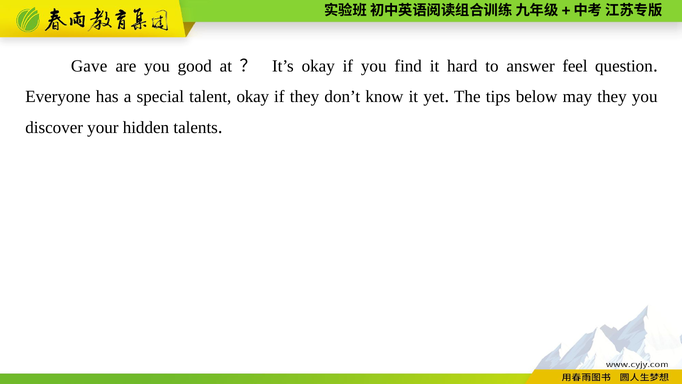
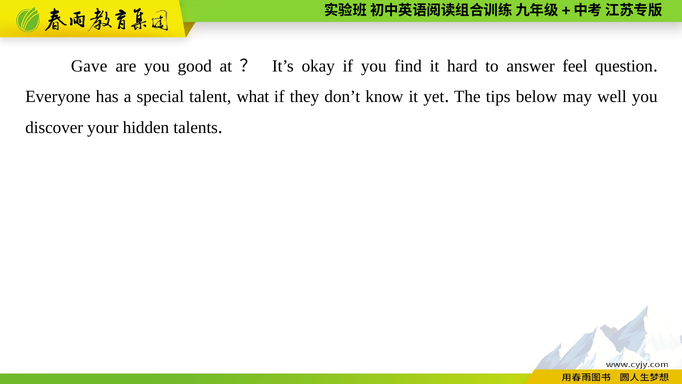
talent okay: okay -> what
may they: they -> well
